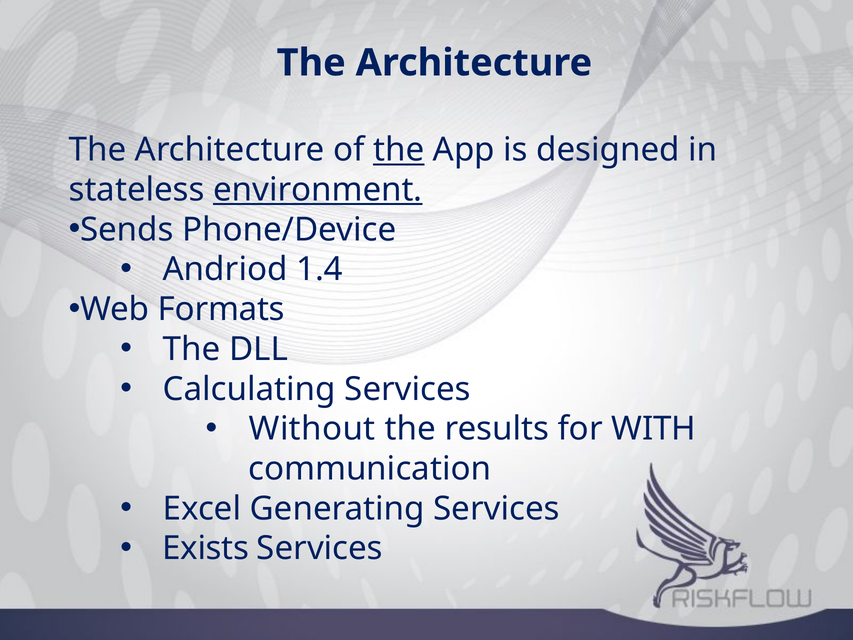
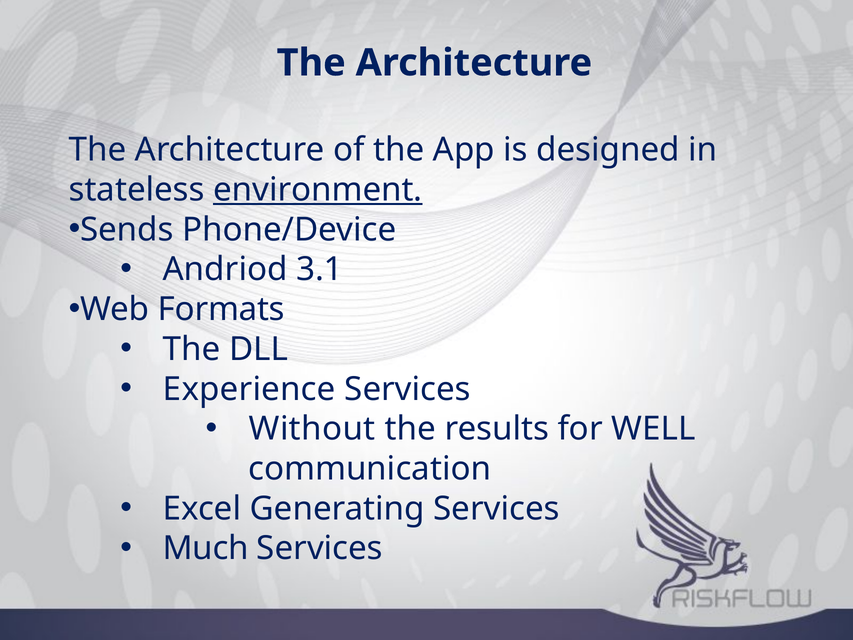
the at (399, 150) underline: present -> none
1.4: 1.4 -> 3.1
Calculating: Calculating -> Experience
WITH: WITH -> WELL
Exists: Exists -> Much
